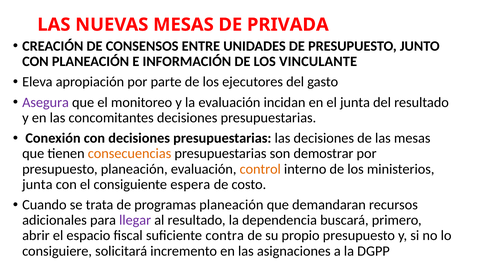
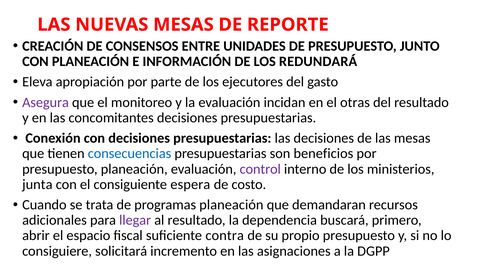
PRIVADA: PRIVADA -> REPORTE
VINCULANTE: VINCULANTE -> REDUNDARÁ
el junta: junta -> otras
consecuencias colour: orange -> blue
demostrar: demostrar -> beneficios
control colour: orange -> purple
